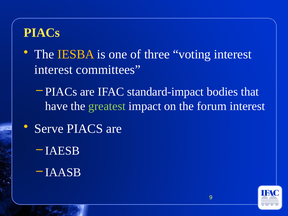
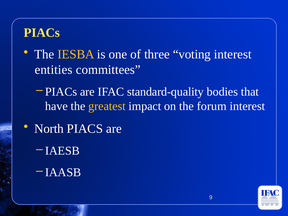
interest at (54, 70): interest -> entities
standard-impact: standard-impact -> standard-quality
greatest colour: light green -> yellow
Serve: Serve -> North
